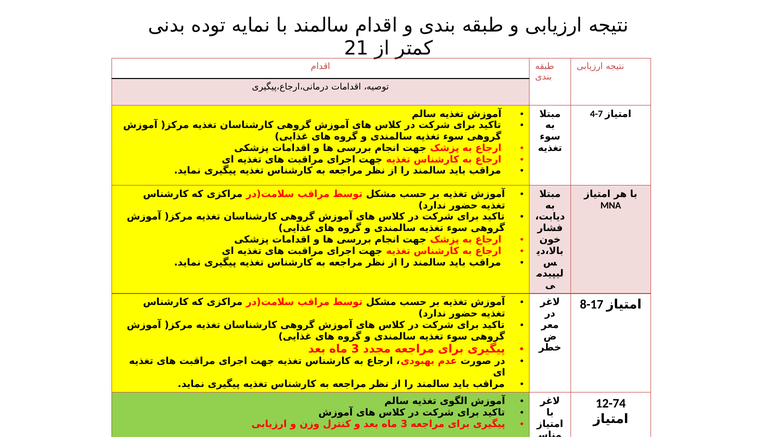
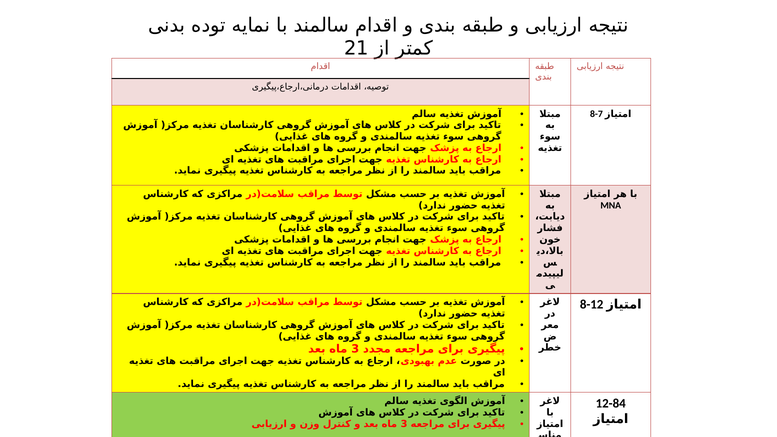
4-7: 4-7 -> 8-7
8-17: 8-17 -> 8-12
12-74: 12-74 -> 12-84
